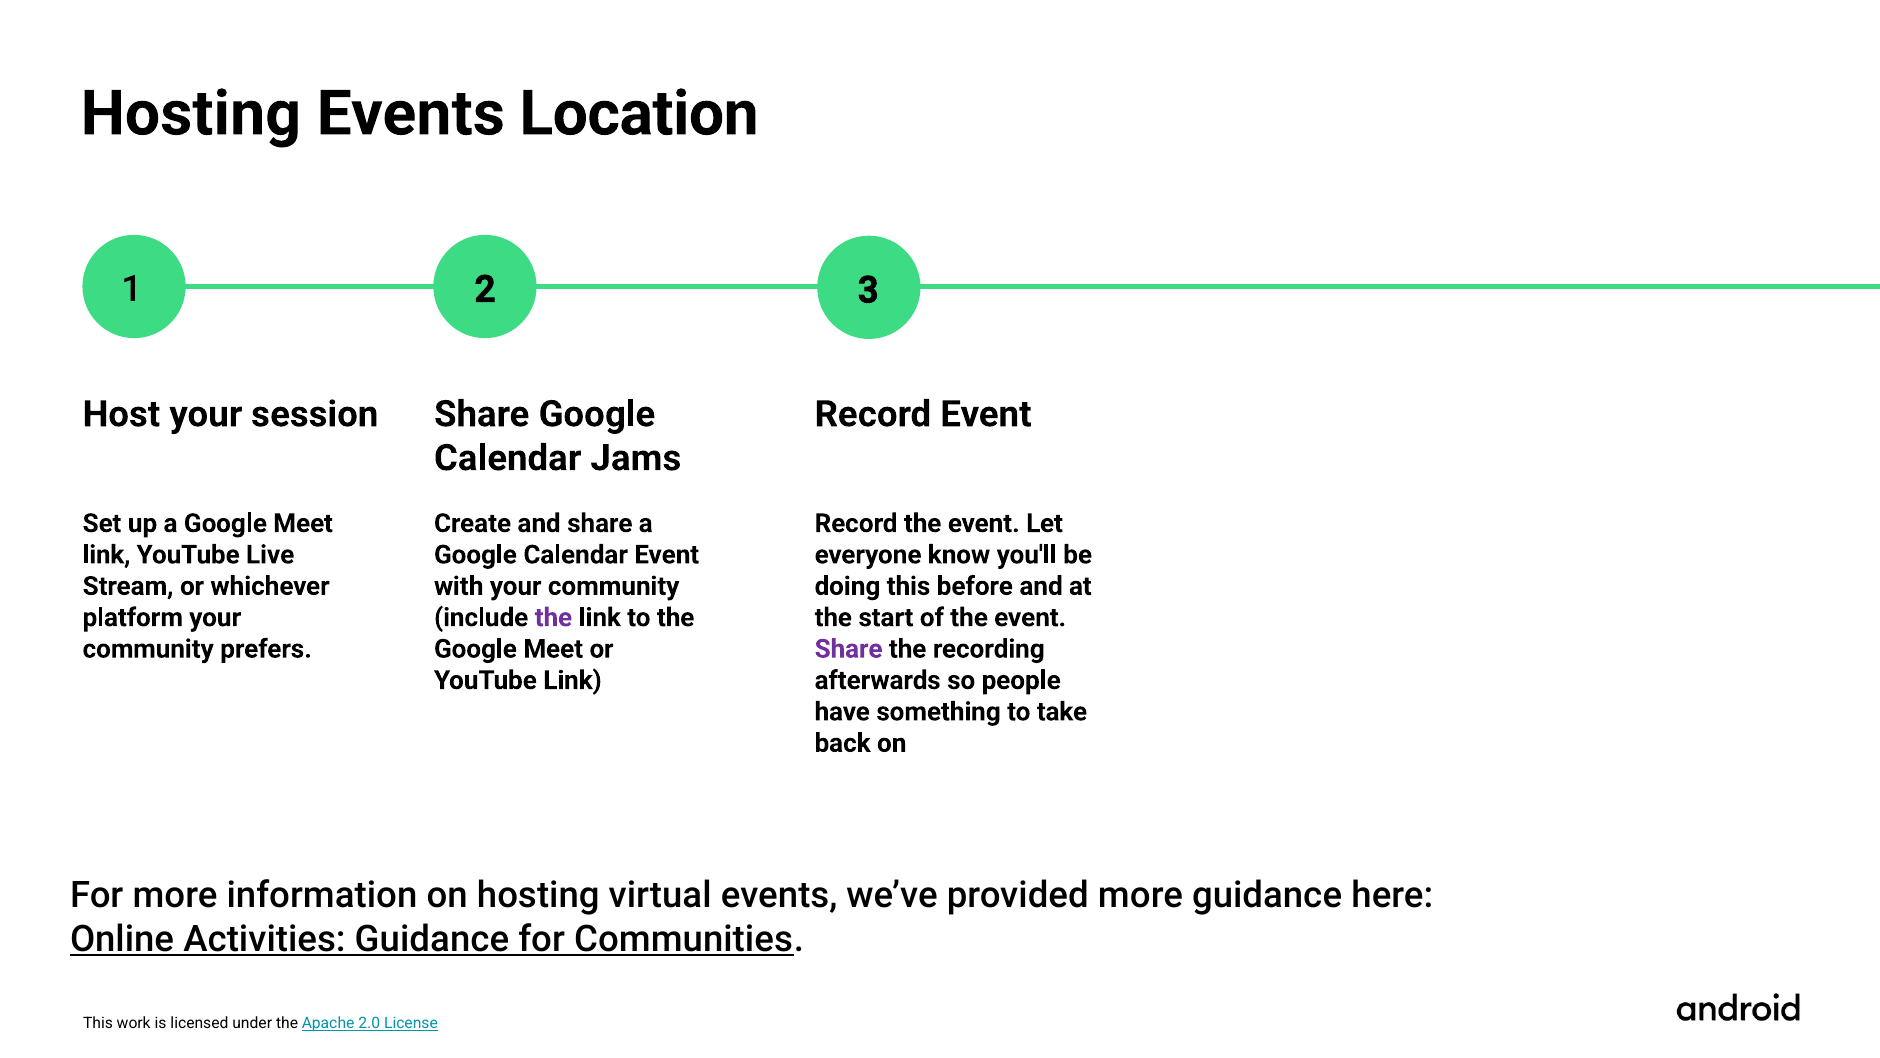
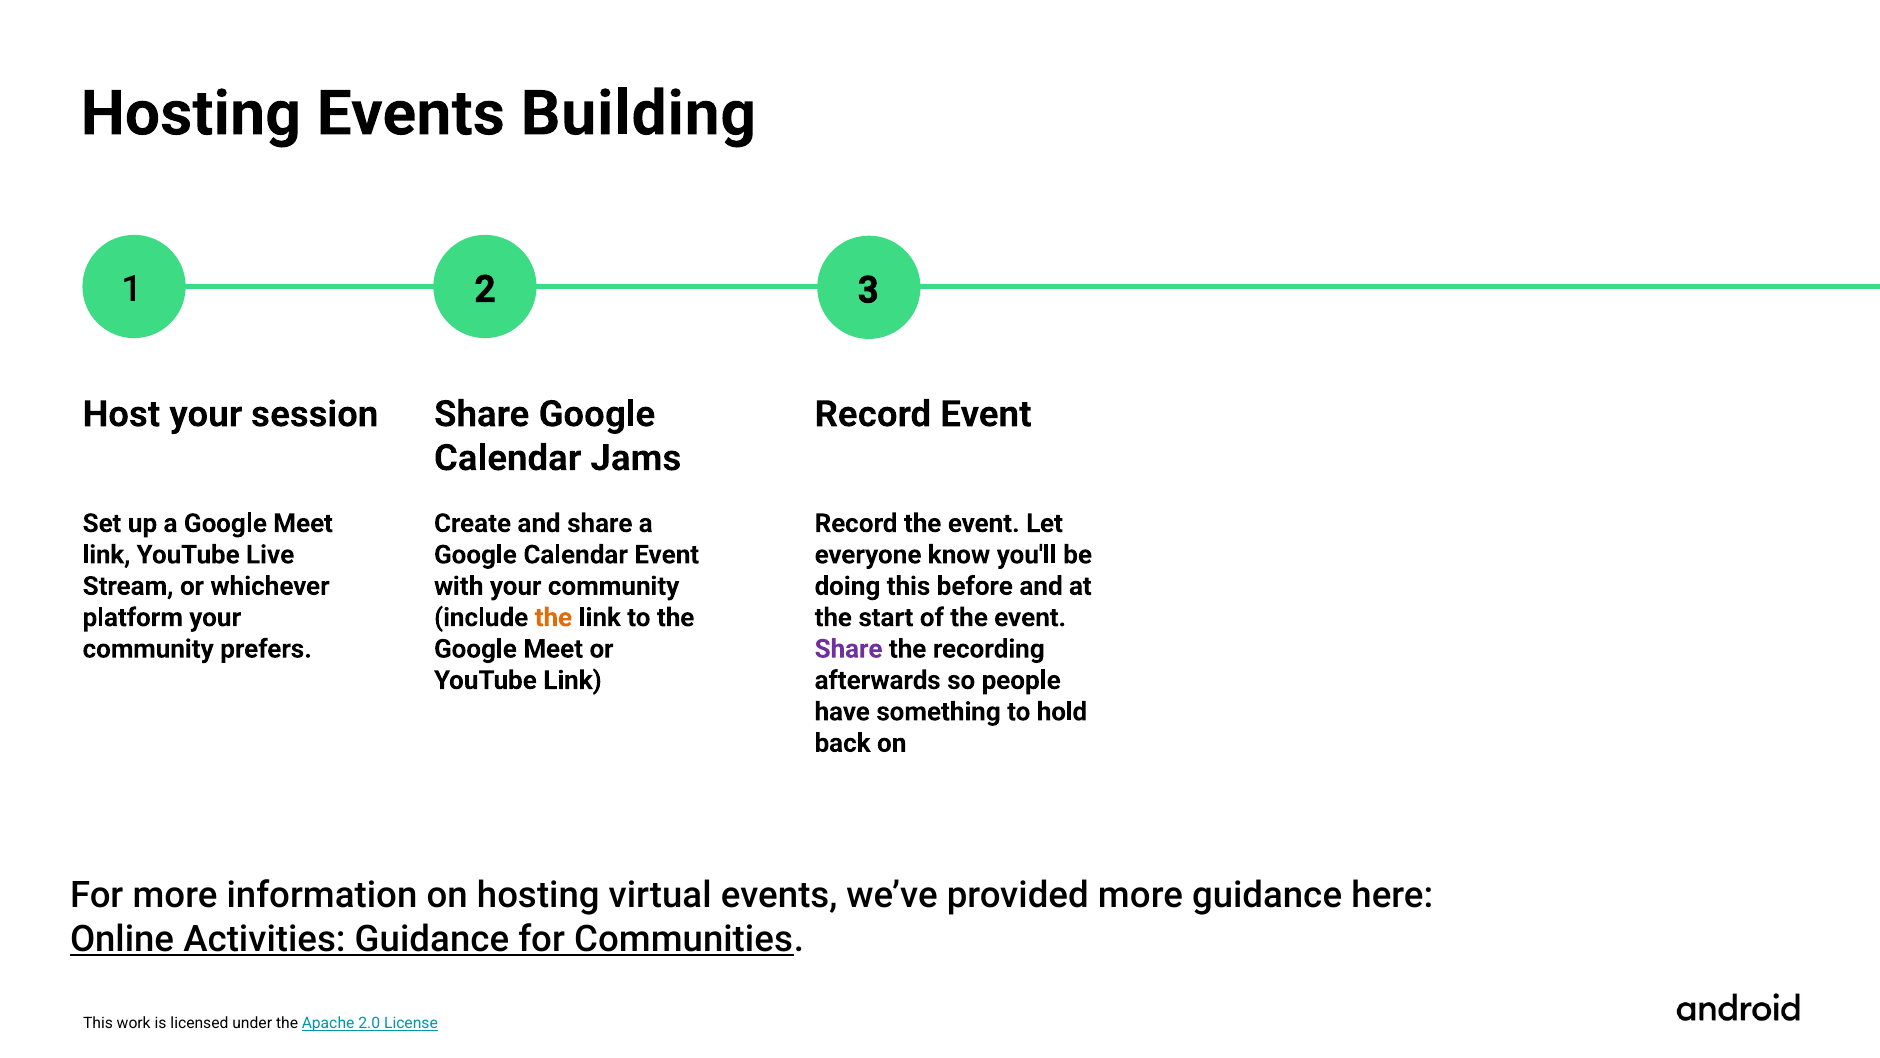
Location: Location -> Building
the at (553, 617) colour: purple -> orange
take: take -> hold
